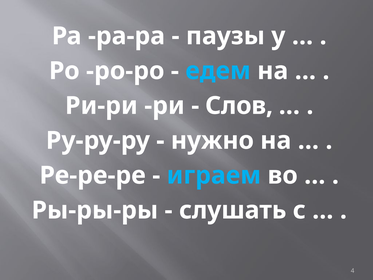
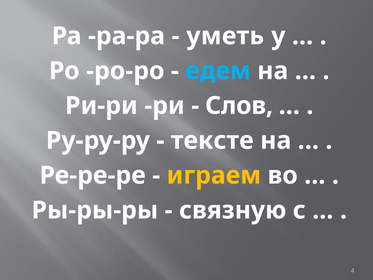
паузы: паузы -> уметь
нужно: нужно -> тексте
играем colour: light blue -> yellow
слушать: слушать -> связную
